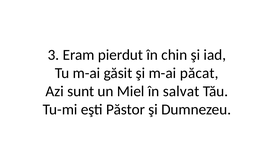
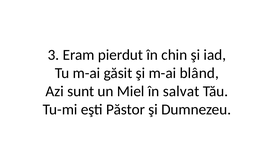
păcat: păcat -> blând
